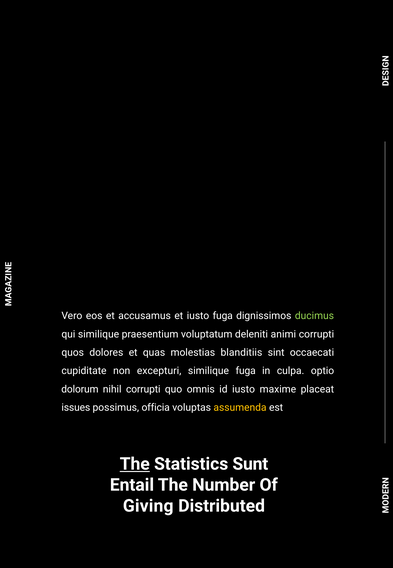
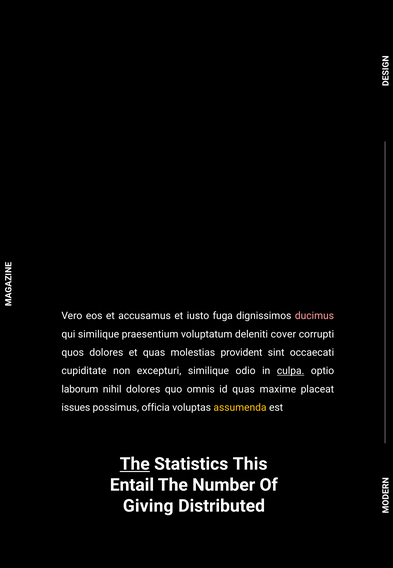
ducimus colour: light green -> pink
animi: animi -> cover
blanditiis: blanditiis -> provident
similique fuga: fuga -> odio
culpa underline: none -> present
dolorum: dolorum -> laborum
nihil corrupti: corrupti -> dolores
id iusto: iusto -> quas
Sunt: Sunt -> This
